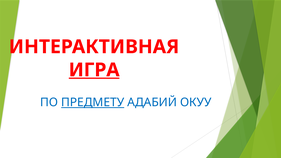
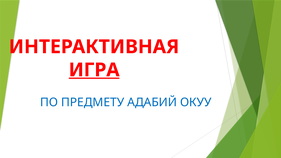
ПРЕДМЕТУ underline: present -> none
